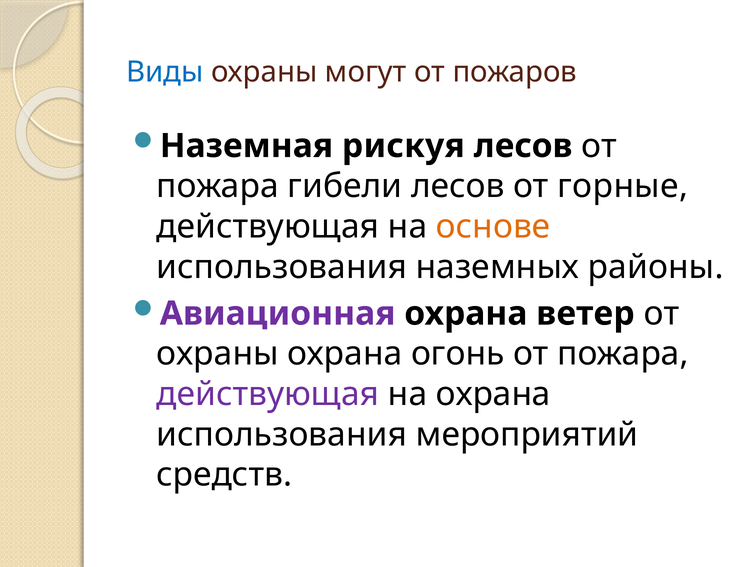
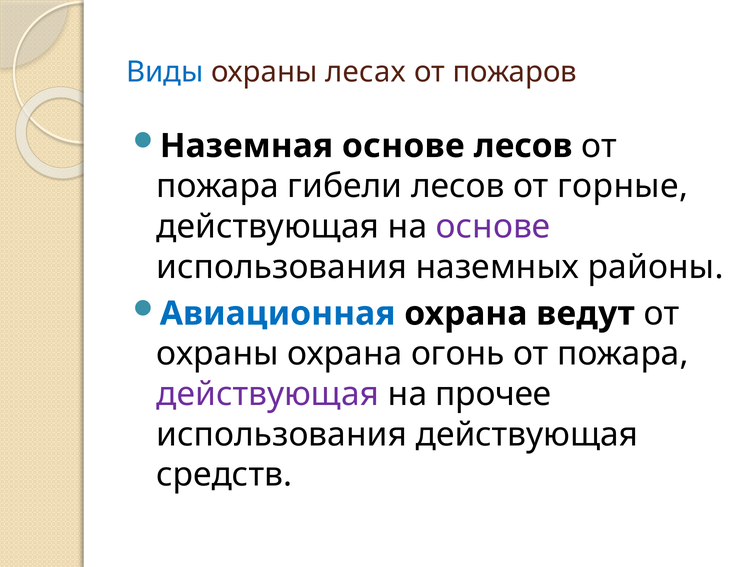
могут: могут -> лесах
Наземная рискуя: рискуя -> основе
основе at (493, 227) colour: orange -> purple
Авиационная colour: purple -> blue
ветер: ветер -> ведут
на охрана: охрана -> прочее
использования мероприятий: мероприятий -> действующая
